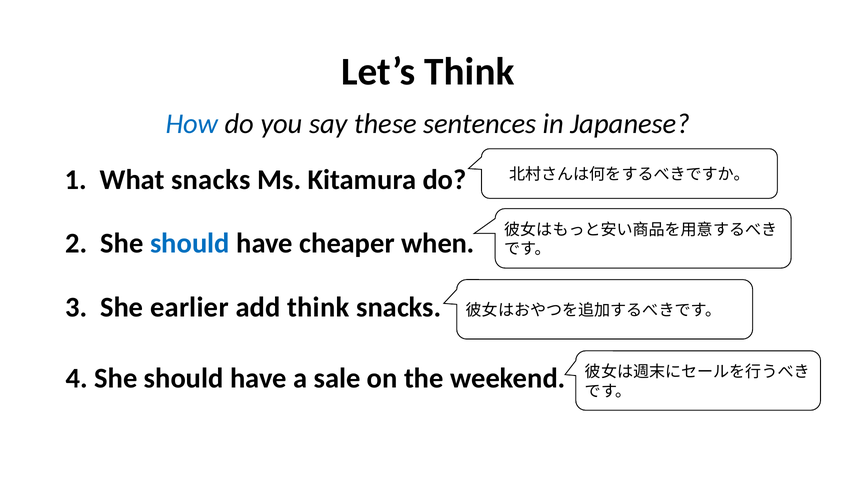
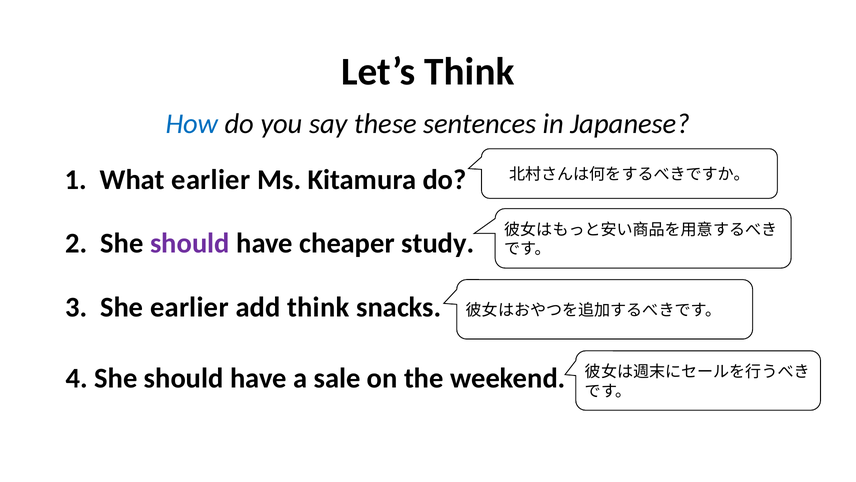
What snacks: snacks -> earlier
should at (190, 243) colour: blue -> purple
when: when -> study
